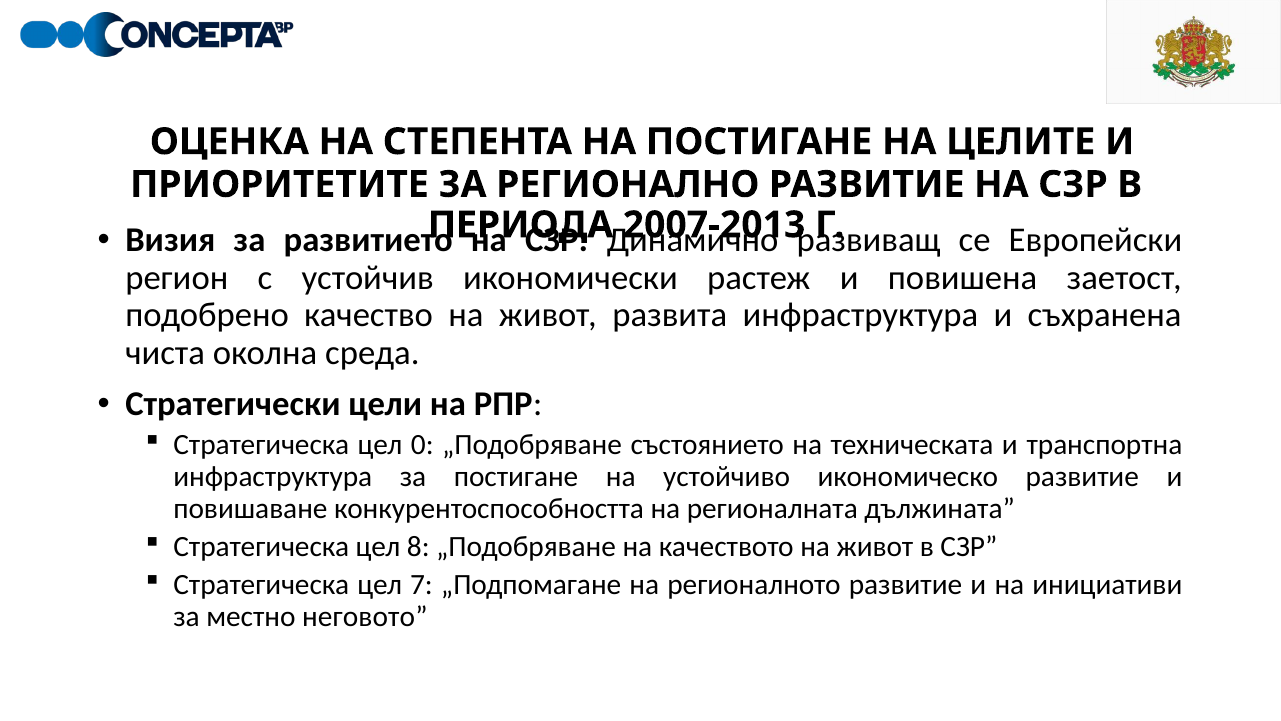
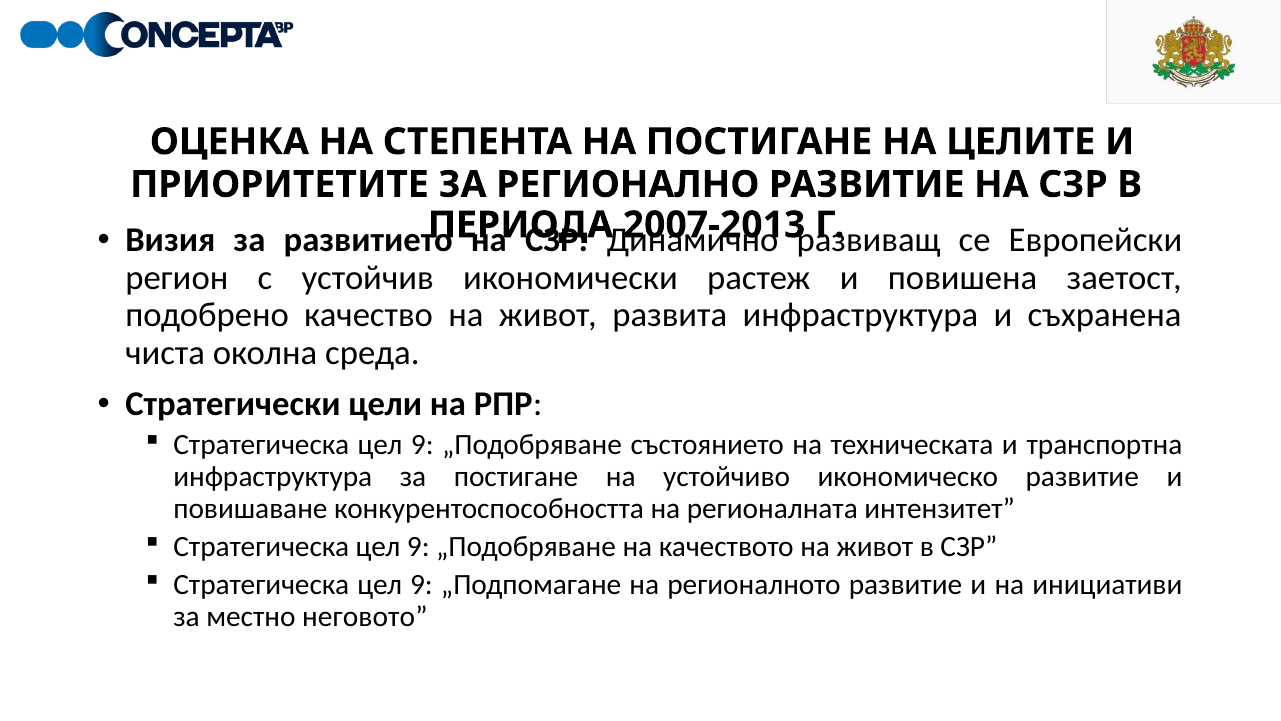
0 at (422, 445): 0 -> 9
дължината: дължината -> интензитет
8 at (418, 547): 8 -> 9
7 at (421, 585): 7 -> 9
